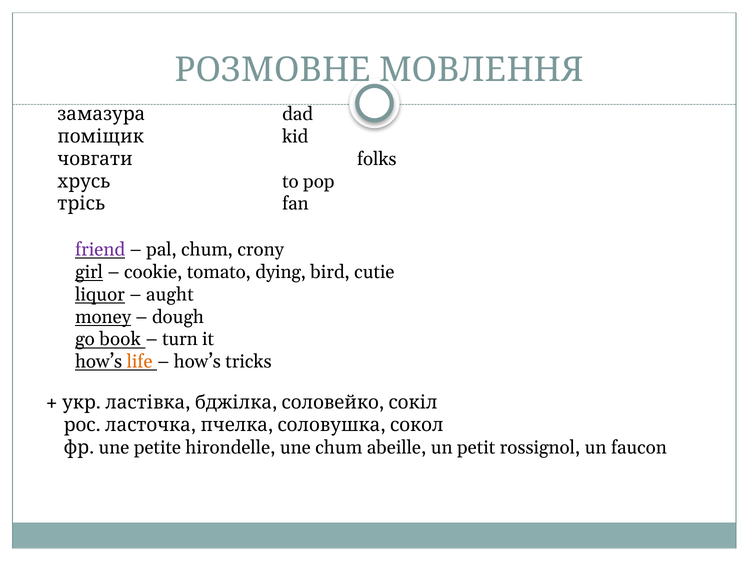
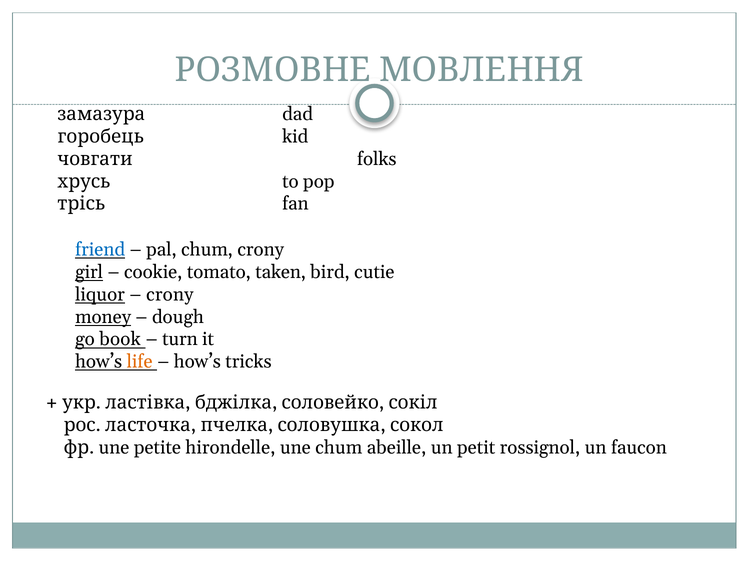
поміщик: поміщик -> горобець
friend colour: purple -> blue
dying: dying -> taken
aught at (170, 295): aught -> crony
